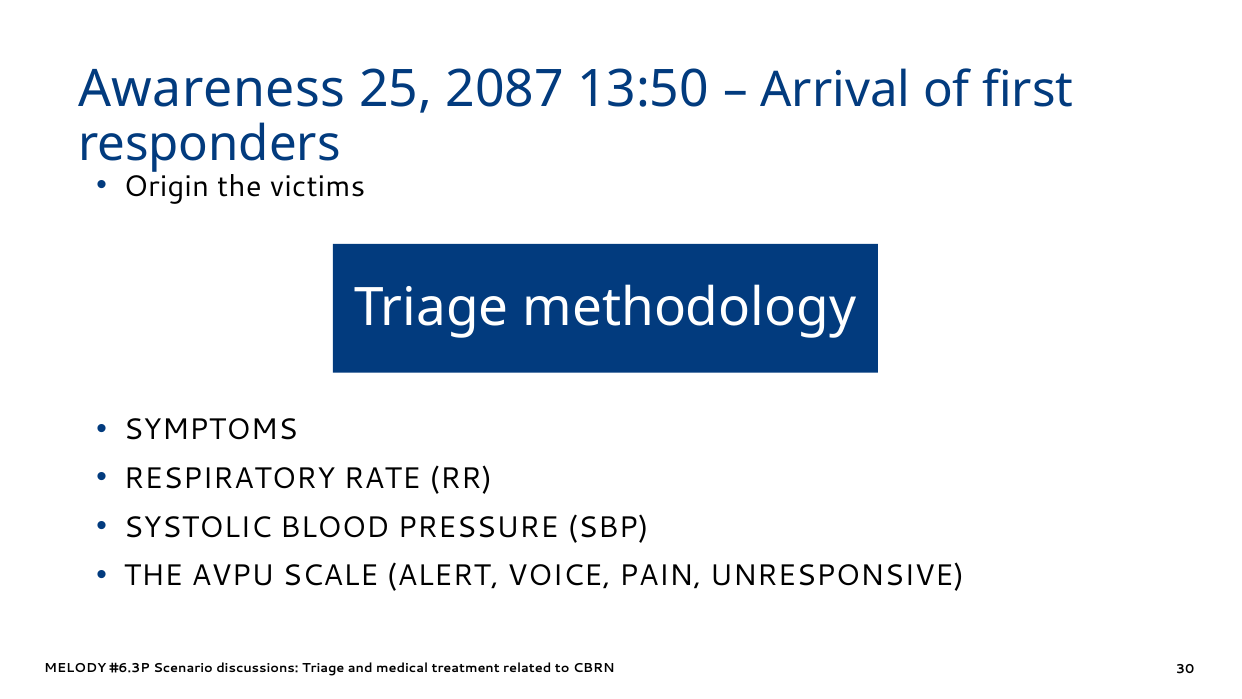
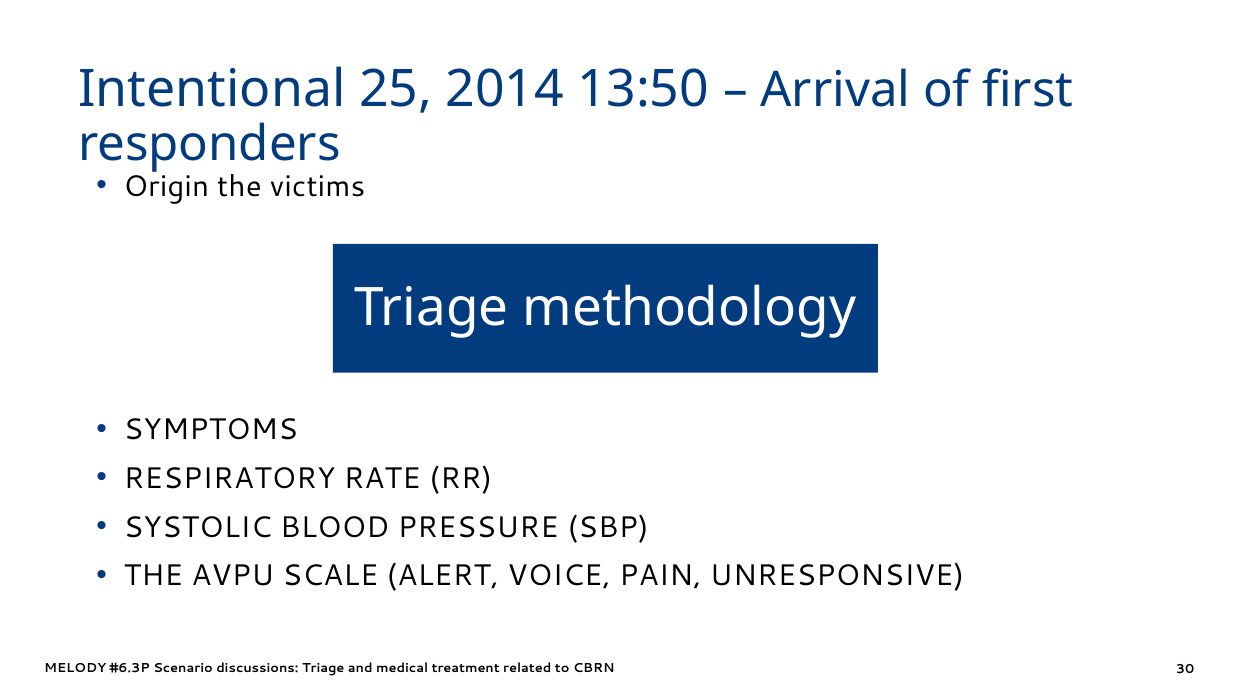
Awareness: Awareness -> Intentional
2087: 2087 -> 2014
